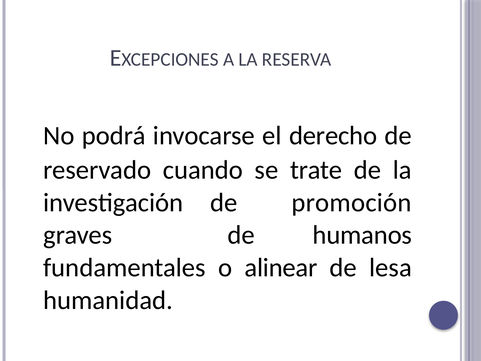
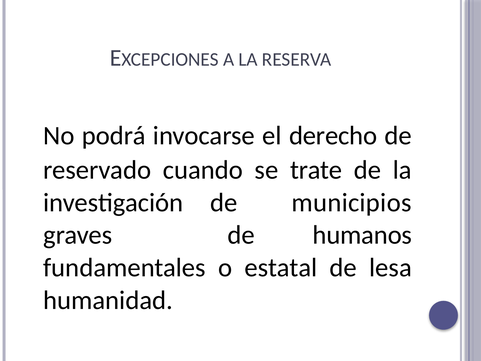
promoción: promoción -> municipios
alinear: alinear -> estatal
